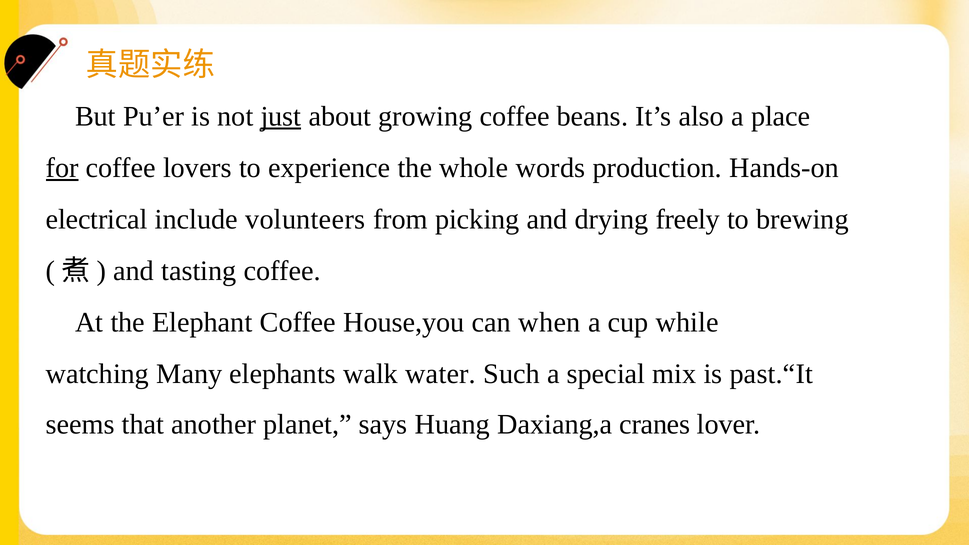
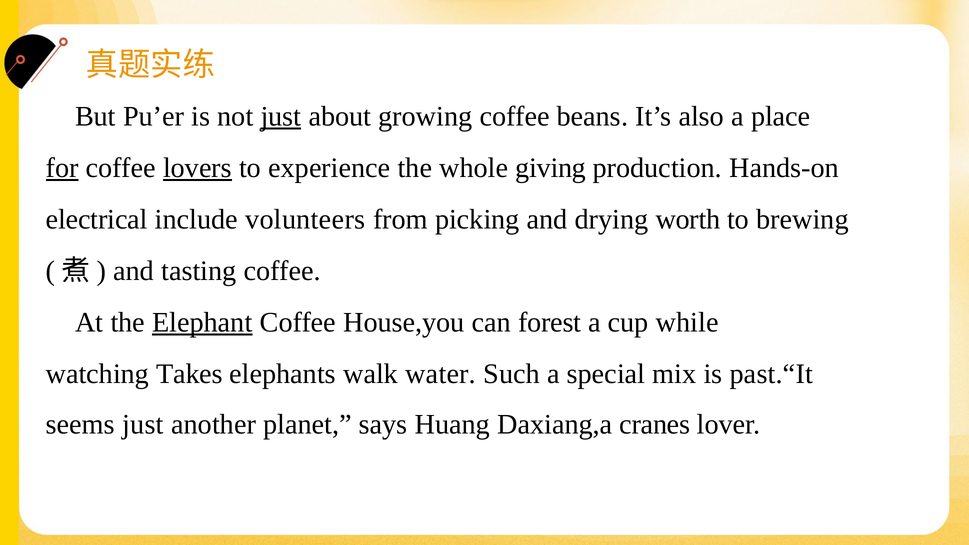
lovers underline: none -> present
words: words -> giving
freely: freely -> worth
Elephant underline: none -> present
when: when -> forest
Many: Many -> Takes
seems that: that -> just
